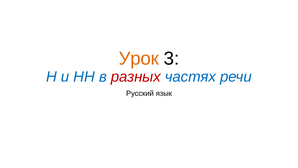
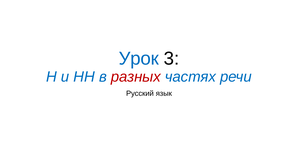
Урок colour: orange -> blue
